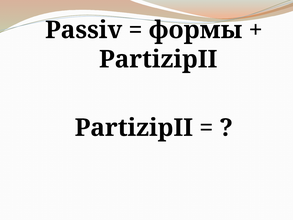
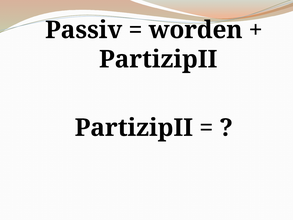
формы: формы -> worden
